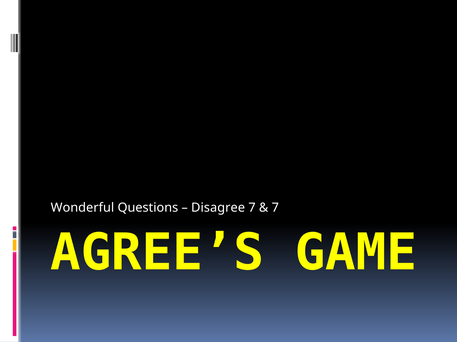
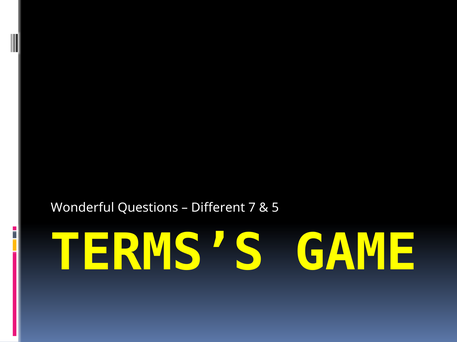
Disagree: Disagree -> Different
7 at (275, 208): 7 -> 5
AGREE’S: AGREE’S -> TERMS’S
